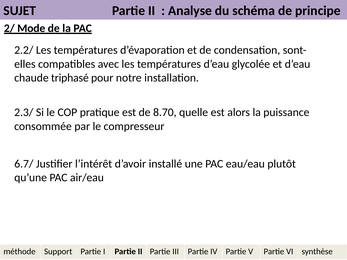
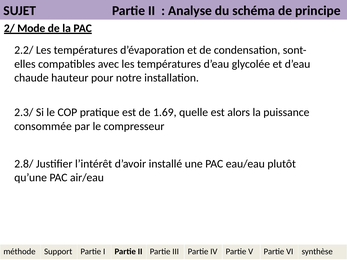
triphasé: triphasé -> hauteur
8.70: 8.70 -> 1.69
6.7/: 6.7/ -> 2.8/
